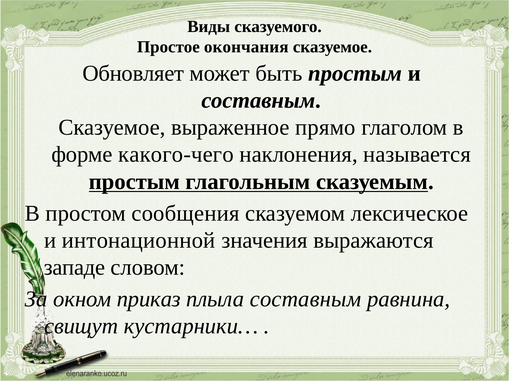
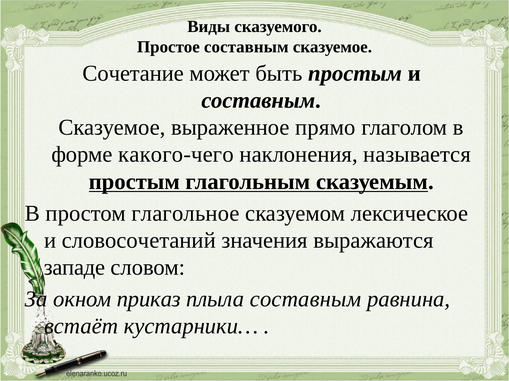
Простое окончания: окончания -> составным
Обновляет: Обновляет -> Сочетание
сообщения: сообщения -> глагольное
интонационной: интонационной -> словосочетаний
свищут: свищут -> встаёт
